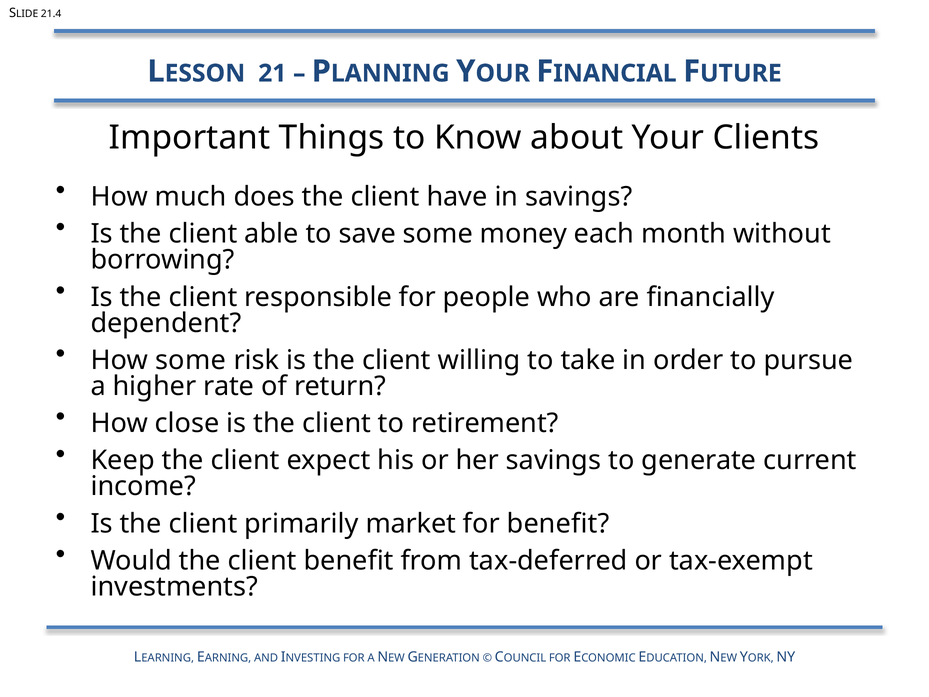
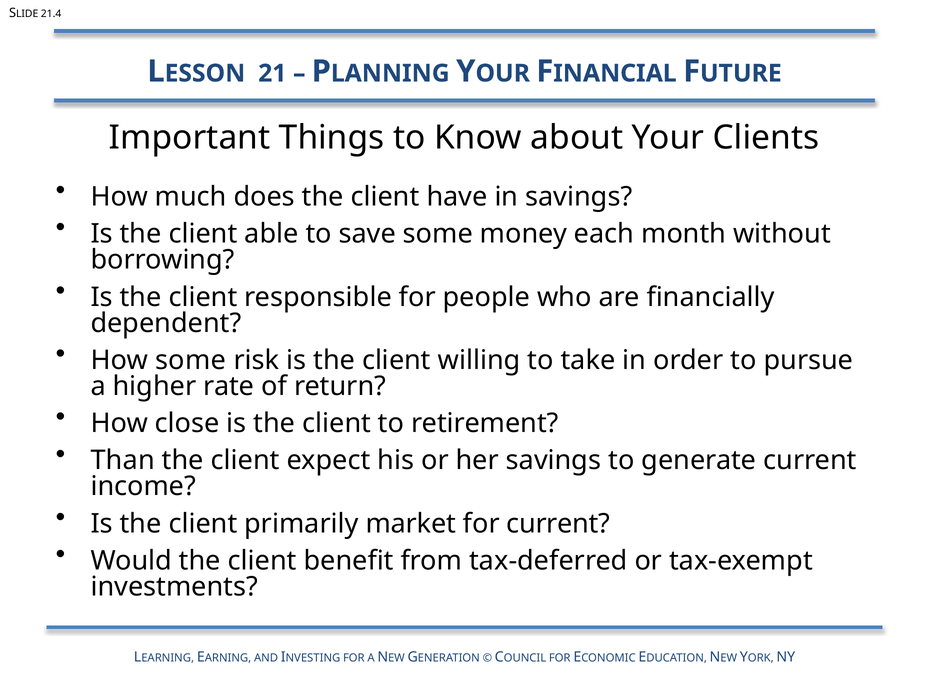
Keep: Keep -> Than
for benefit: benefit -> current
